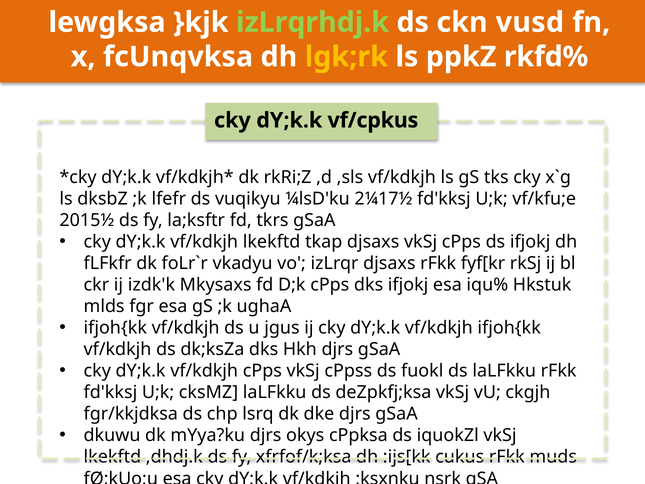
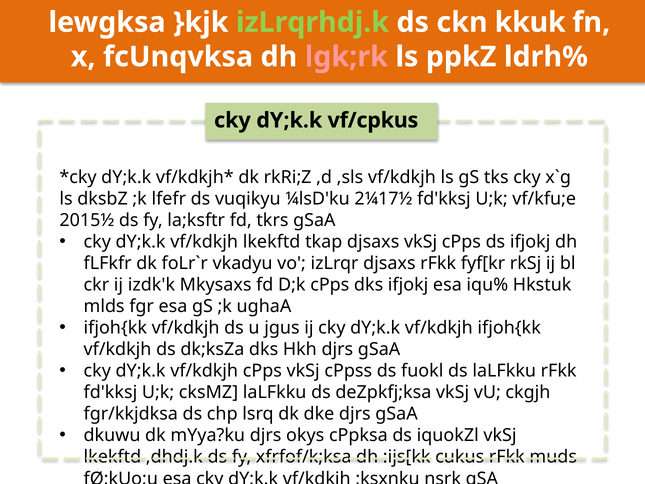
vusd: vusd -> kkuk
lgk;rk colour: yellow -> pink
rkfd%: rkfd% -> ldrh%
